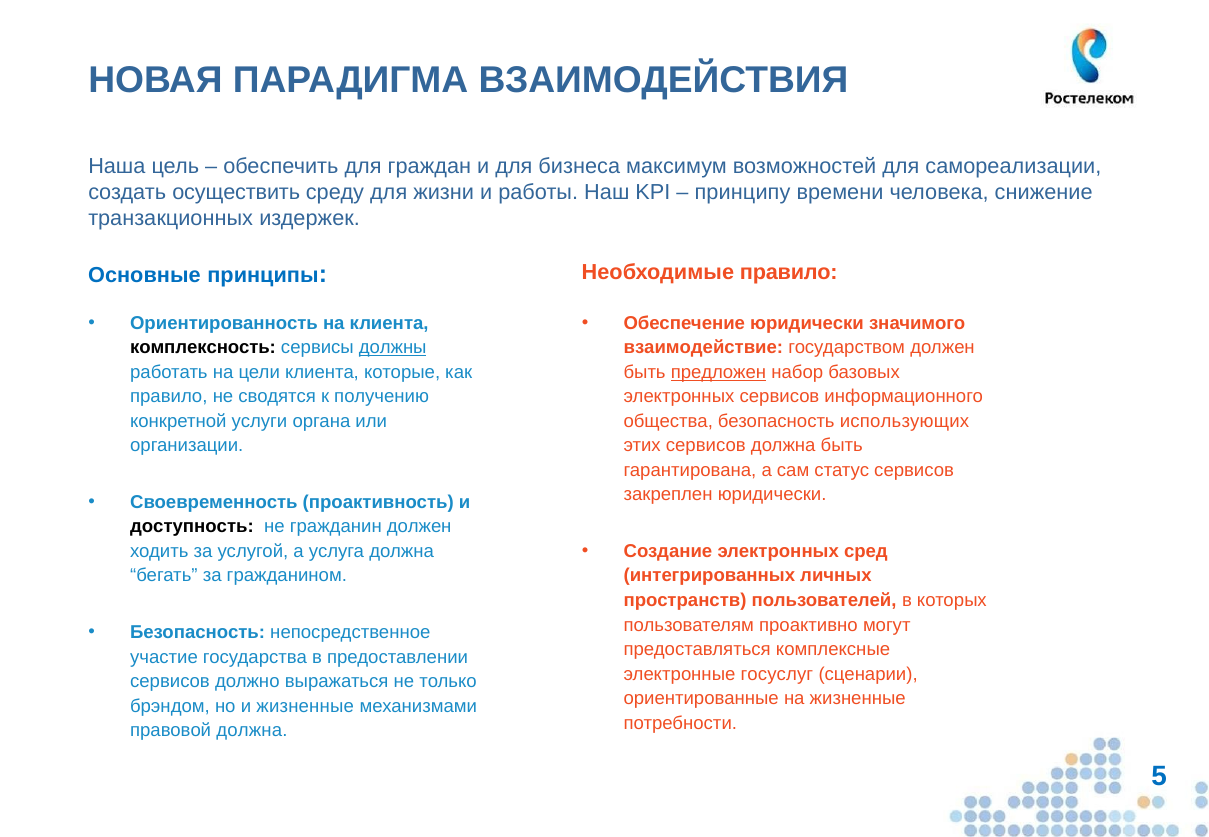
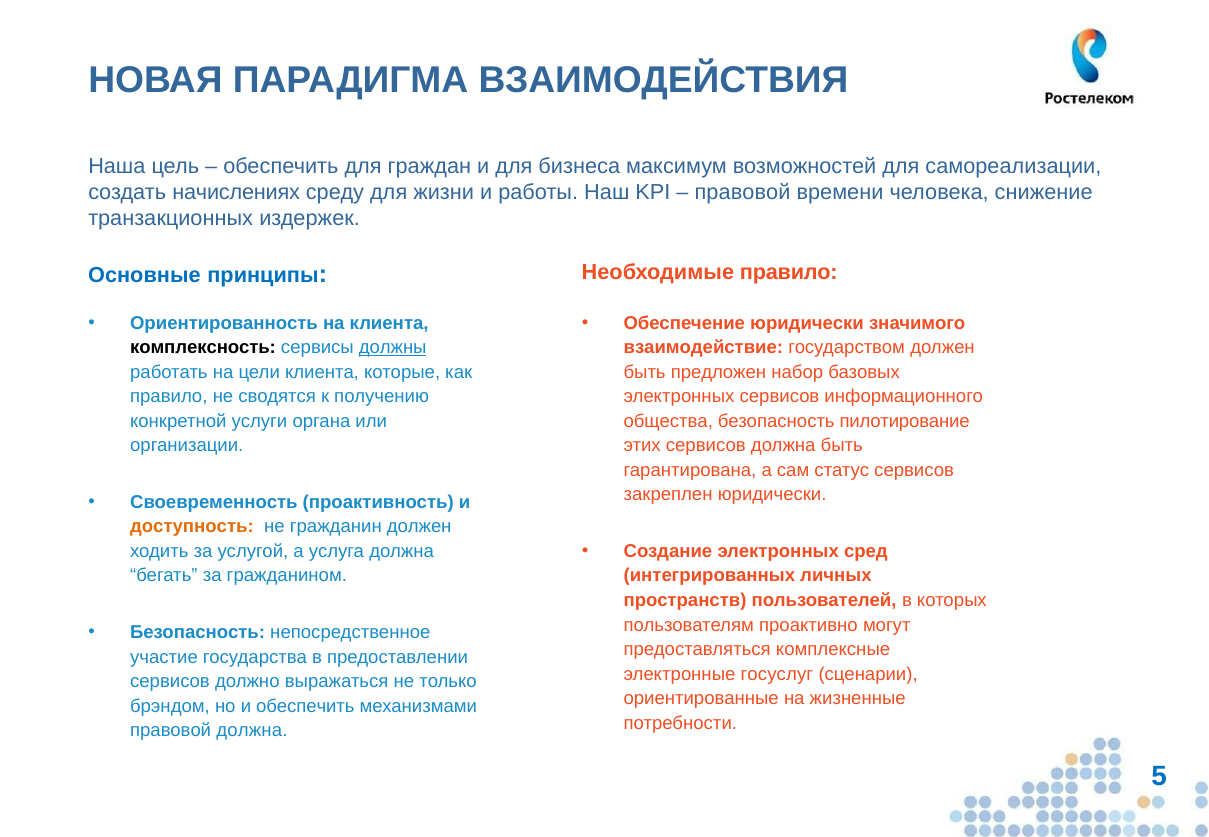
осуществить: осуществить -> начислениях
принципу at (743, 192): принципу -> правовой
предложен underline: present -> none
использующих: использующих -> пилотирование
доступность colour: black -> orange
и жизненные: жизненные -> обеспечить
